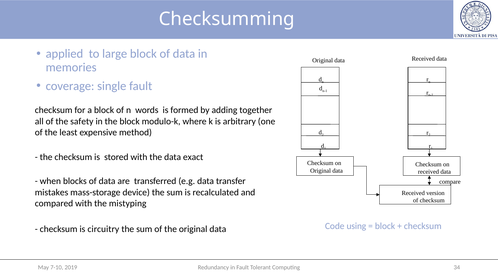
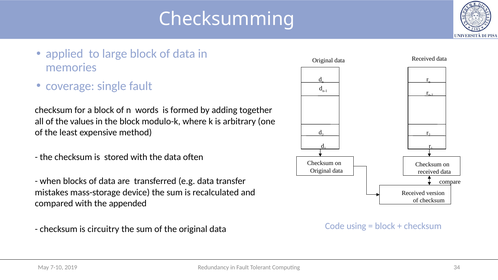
safety: safety -> values
exact: exact -> often
mistyping: mistyping -> appended
